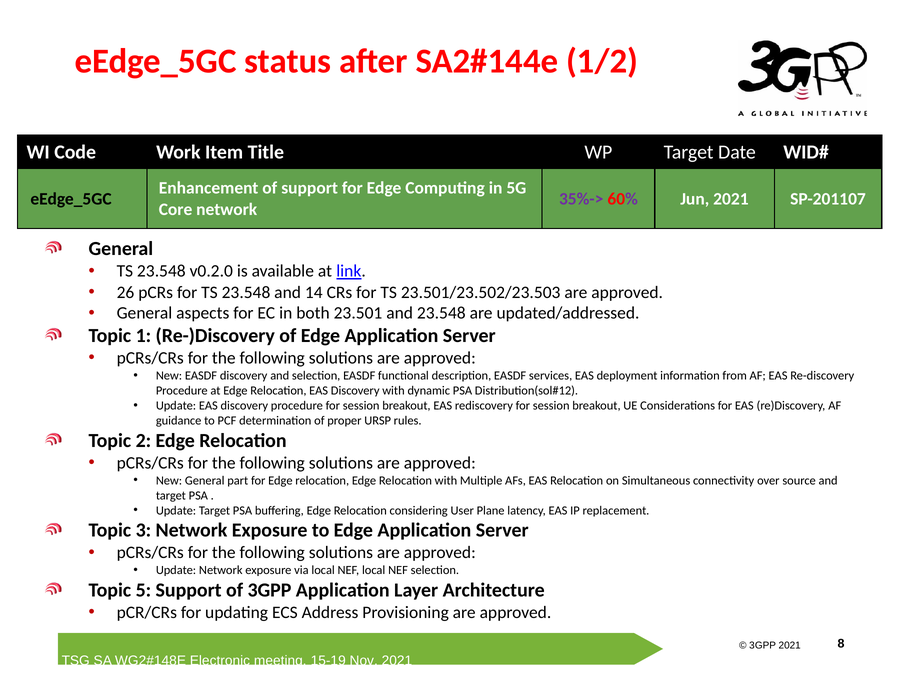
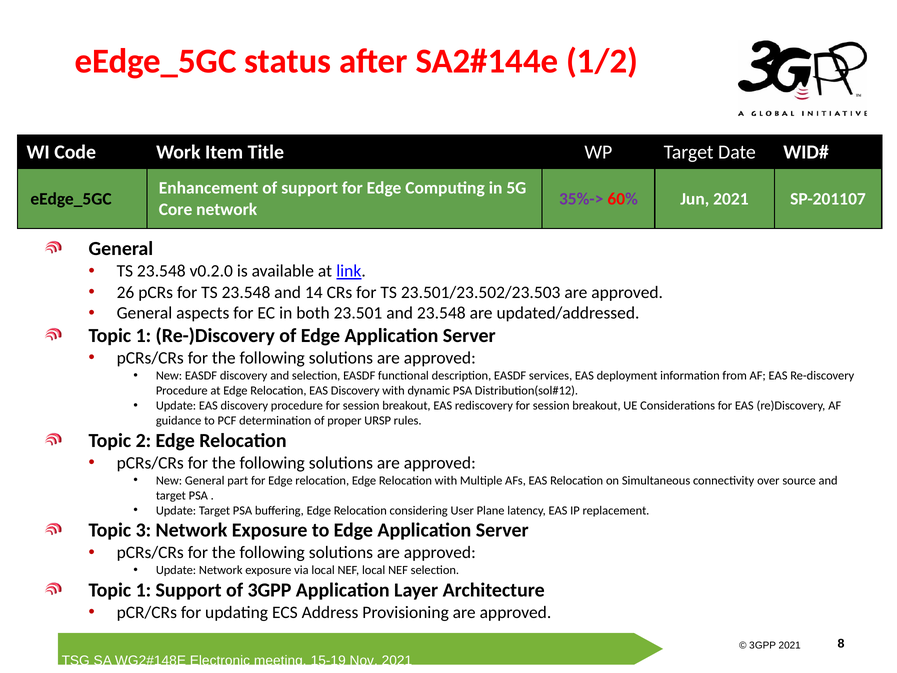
5 at (143, 590): 5 -> 1
